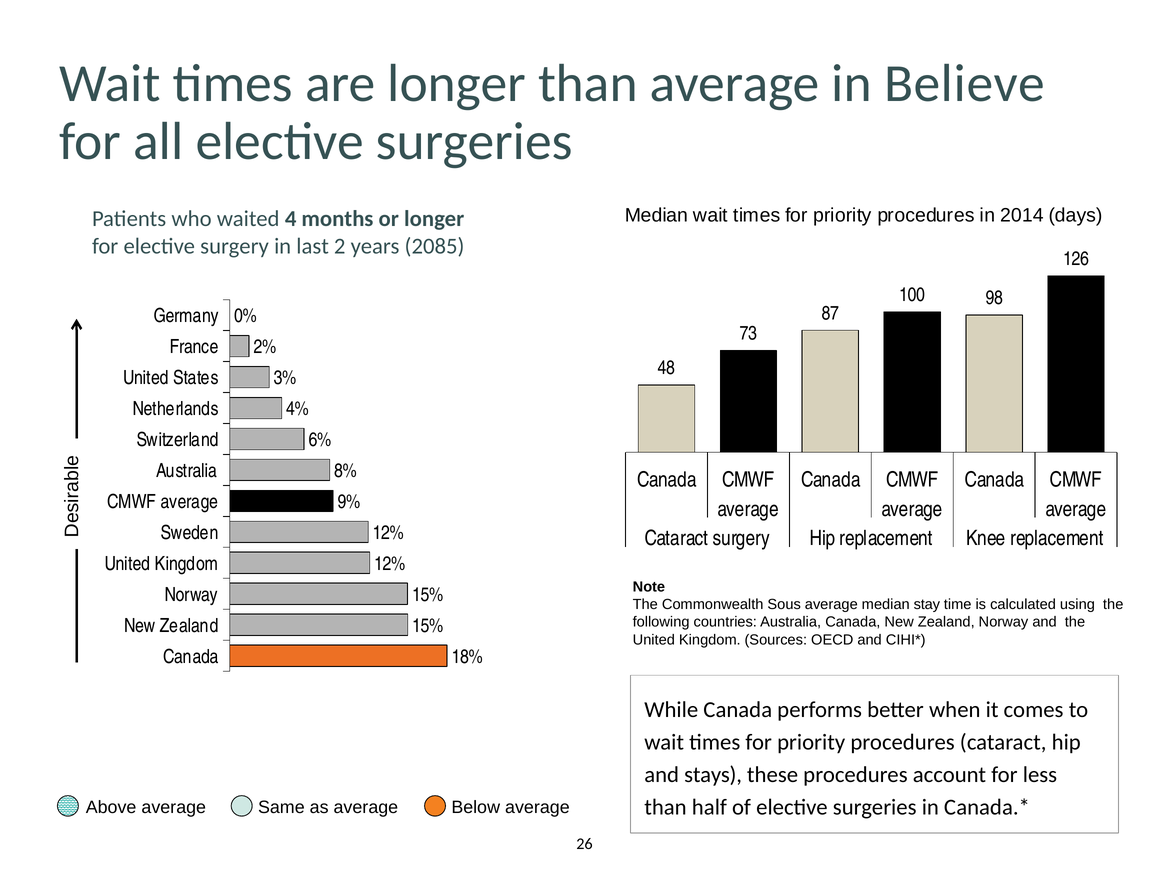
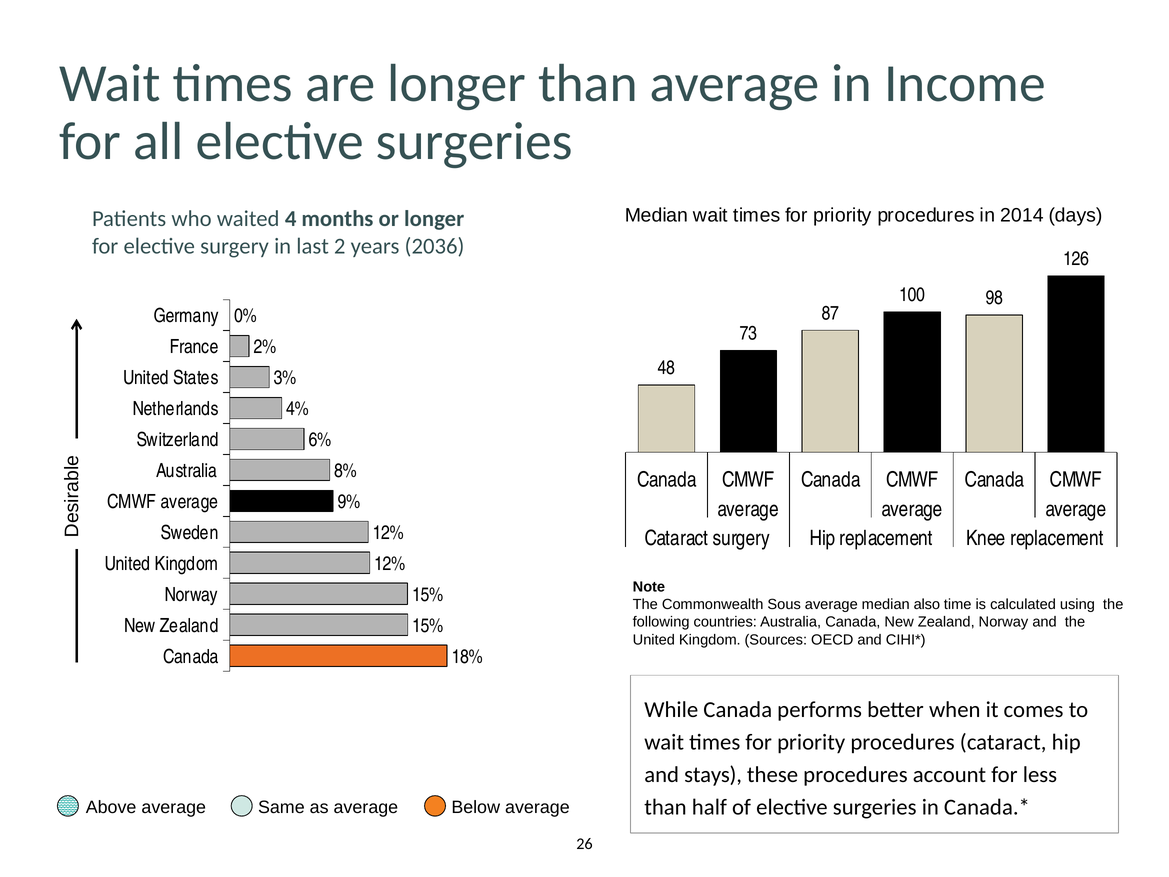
Believe: Believe -> Income
2085: 2085 -> 2036
stay: stay -> also
